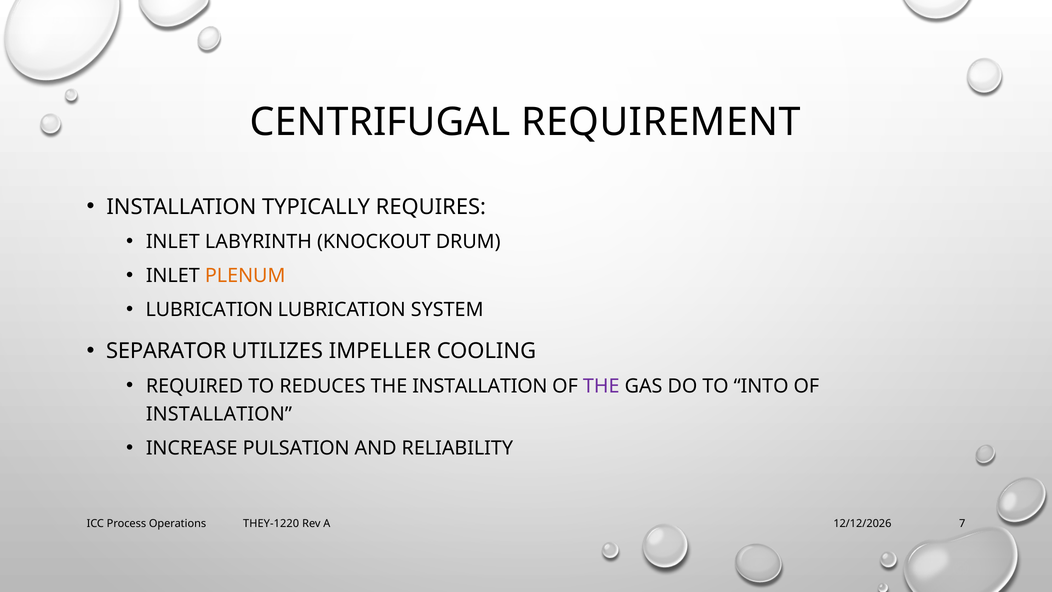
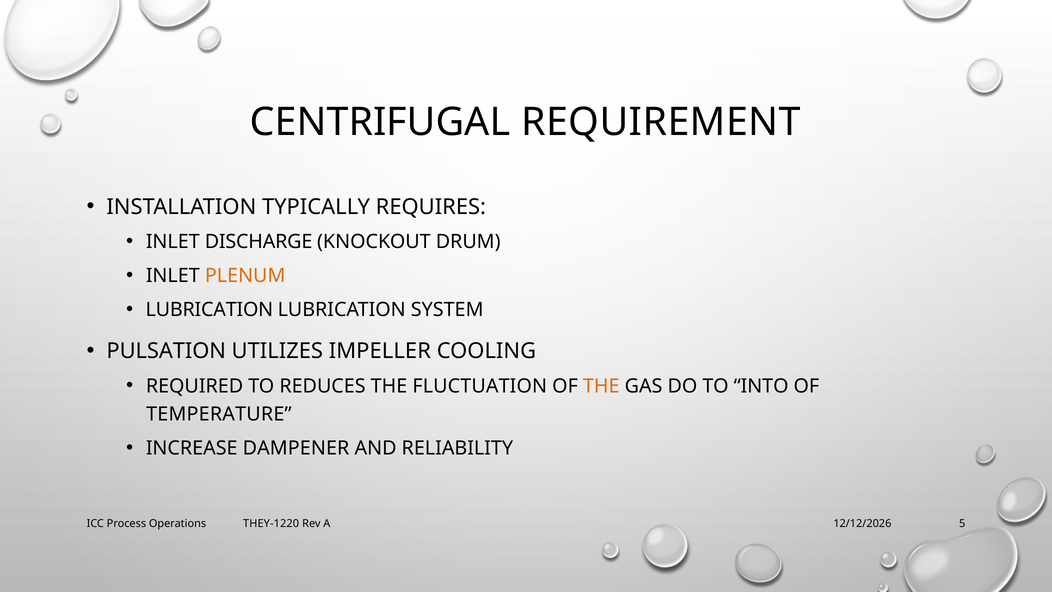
LABYRINTH: LABYRINTH -> DISCHARGE
SEPARATOR: SEPARATOR -> PULSATION
THE INSTALLATION: INSTALLATION -> FLUCTUATION
THE at (601, 386) colour: purple -> orange
INSTALLATION at (219, 414): INSTALLATION -> TEMPERATURE
PULSATION: PULSATION -> DAMPENER
7: 7 -> 5
